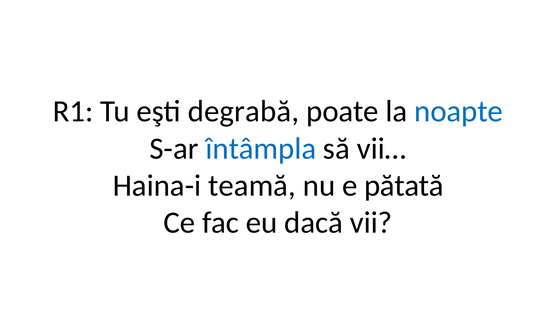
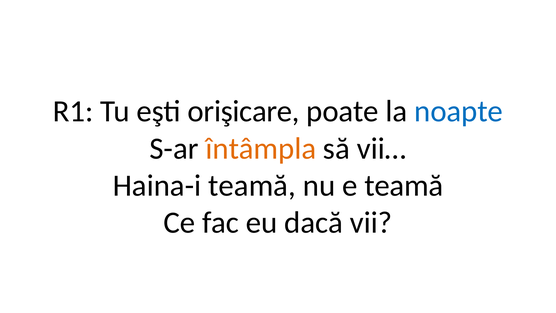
degrabă: degrabă -> orişicare
întâmpla colour: blue -> orange
e pătată: pătată -> teamă
